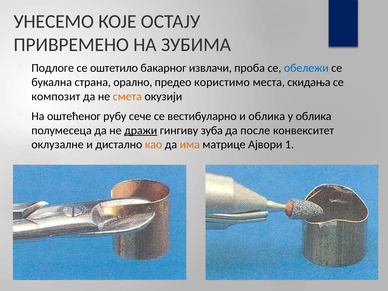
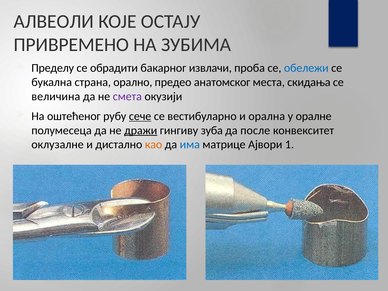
УНЕСЕМО: УНЕСЕМО -> АЛВЕОЛИ
Подлоге: Подлоге -> Пределу
оштетило: оштетило -> обрадити
користимо: користимо -> анатомског
композит: композит -> величина
смета colour: orange -> purple
сече underline: none -> present
и облика: облика -> орална
у облика: облика -> оралне
има colour: orange -> blue
